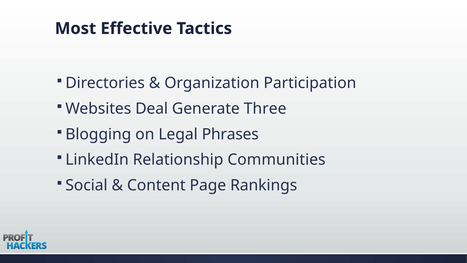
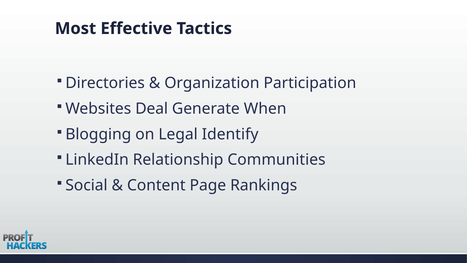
Three: Three -> When
Phrases: Phrases -> Identify
